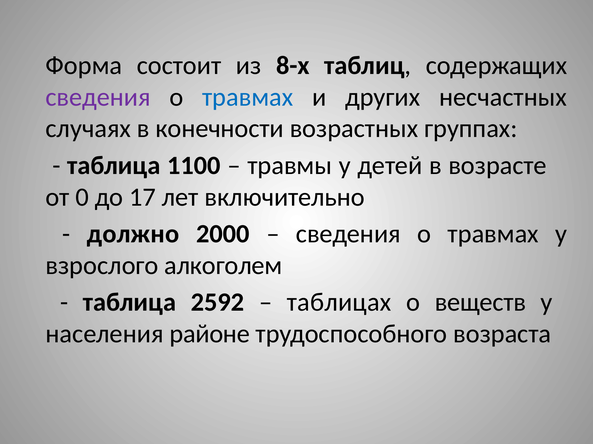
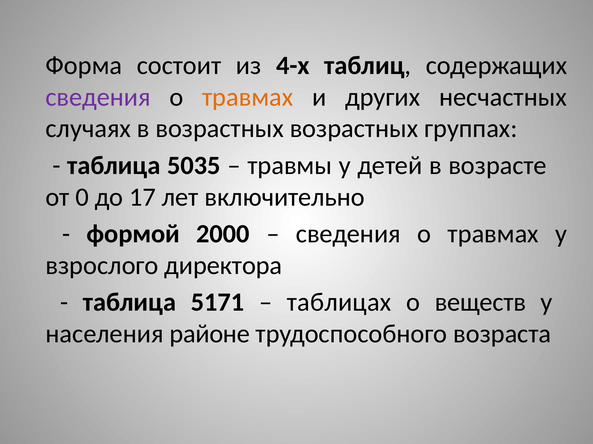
8-х: 8-х -> 4-х
травмах at (248, 97) colour: blue -> orange
в конечности: конечности -> возрастных
1100: 1100 -> 5035
должно: должно -> формой
алкоголем: алкоголем -> директора
2592: 2592 -> 5171
